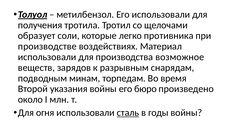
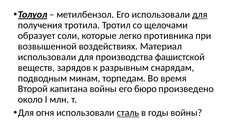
для at (200, 14) underline: none -> present
производстве: производстве -> возвышенной
возможное: возможное -> фашистской
указания: указания -> капитана
